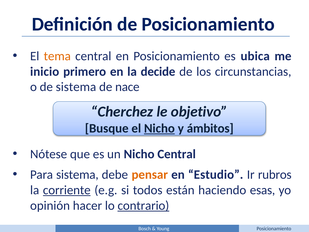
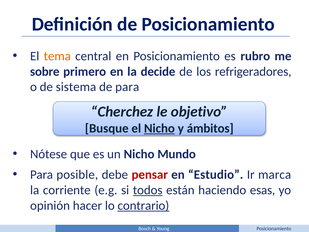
ubica: ubica -> rubro
inicio: inicio -> sobre
circunstancias: circunstancias -> refrigeradores
de nace: nace -> para
Nicho Central: Central -> Mundo
Para sistema: sistema -> posible
pensar colour: orange -> red
rubros: rubros -> marca
corriente underline: present -> none
todos underline: none -> present
